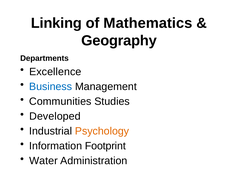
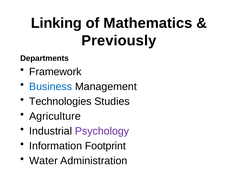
Geography: Geography -> Previously
Excellence: Excellence -> Framework
Communities: Communities -> Technologies
Developed: Developed -> Agriculture
Psychology colour: orange -> purple
